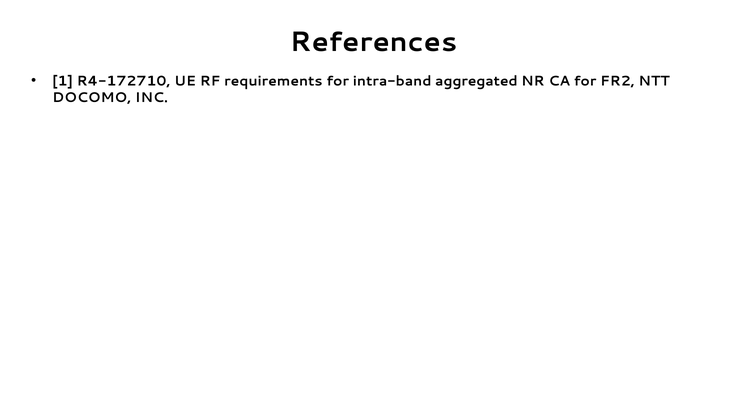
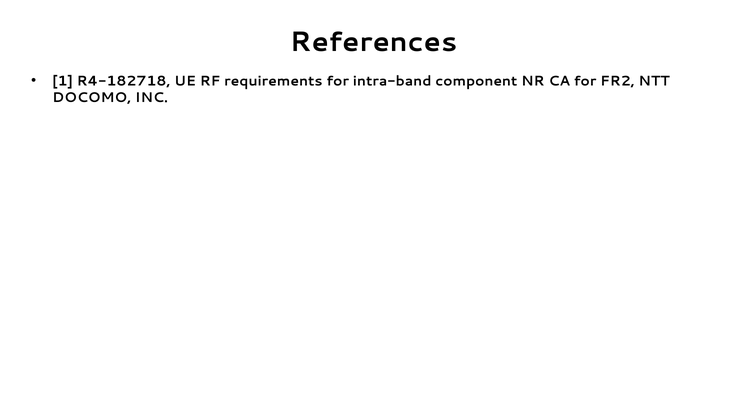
R4-172710: R4-172710 -> R4-182718
aggregated: aggregated -> component
